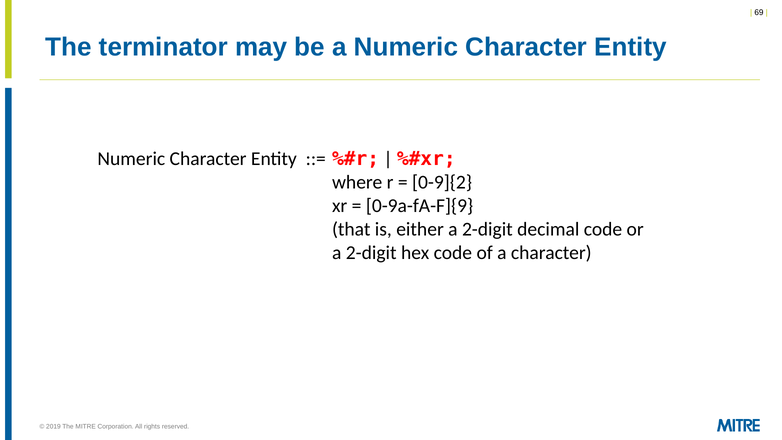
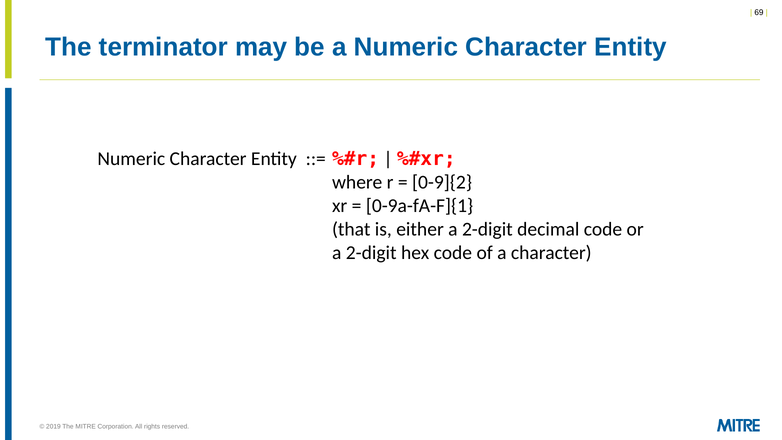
0-9a-fA-F]{9: 0-9a-fA-F]{9 -> 0-9a-fA-F]{1
